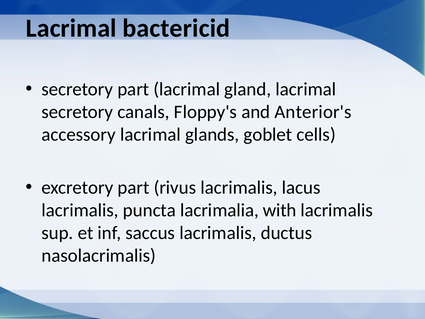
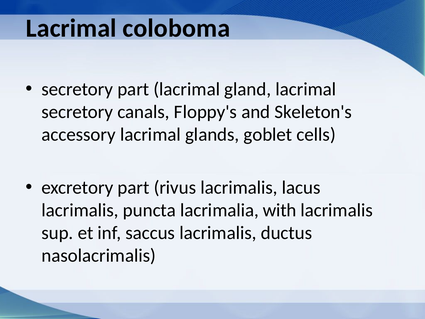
bactericid: bactericid -> coloboma
Anterior's: Anterior's -> Skeleton's
